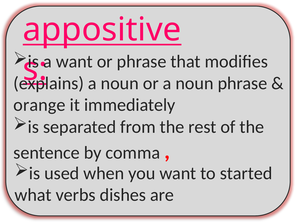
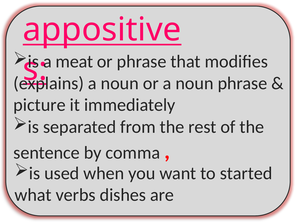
a want: want -> meat
orange: orange -> picture
